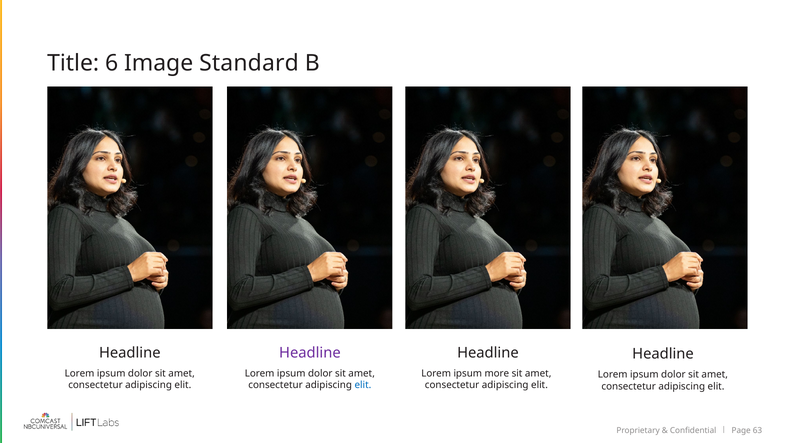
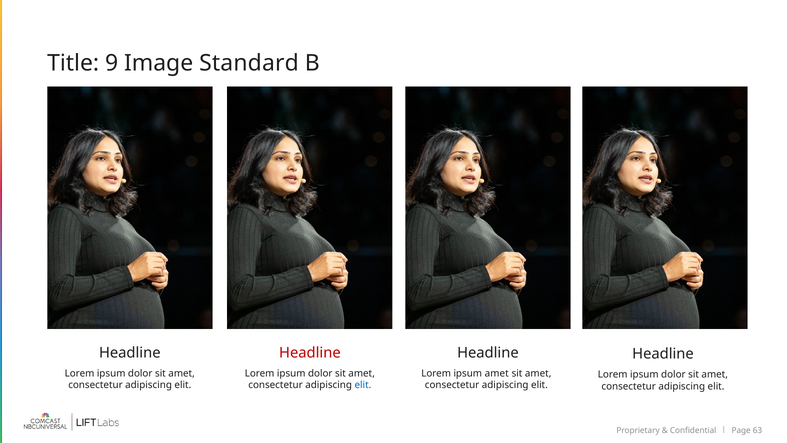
6: 6 -> 9
Headline at (310, 353) colour: purple -> red
ipsum more: more -> amet
